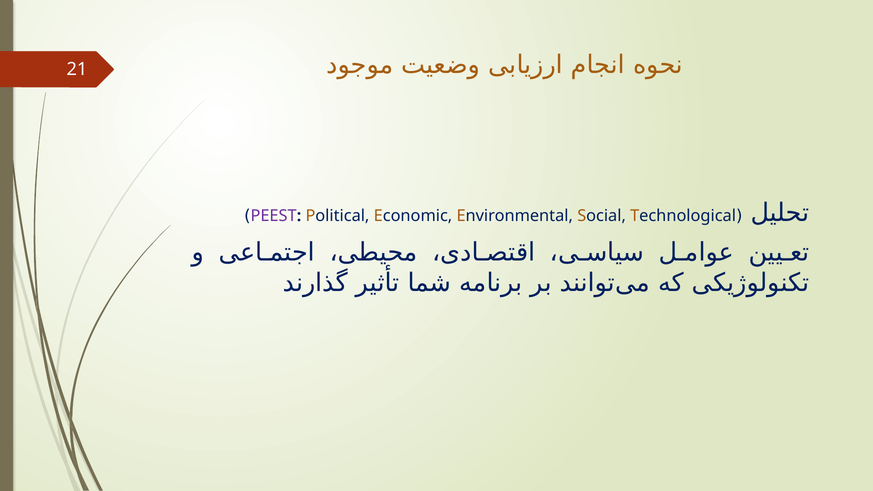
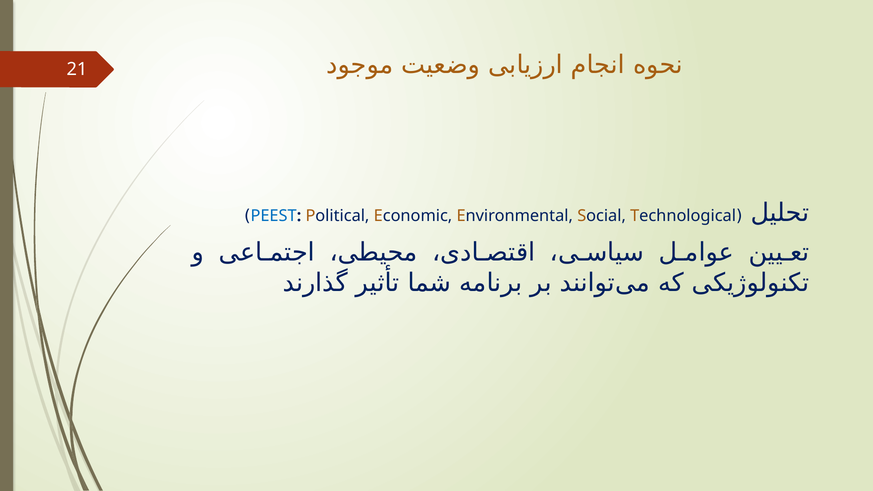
PEEST colour: purple -> blue
